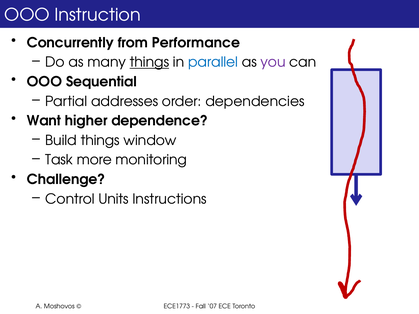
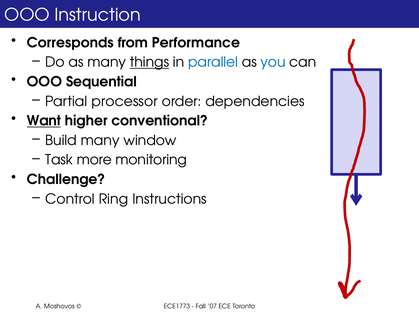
Concurrently: Concurrently -> Corresponds
you colour: purple -> blue
addresses: addresses -> processor
Want underline: none -> present
dependence: dependence -> conventional
Build things: things -> many
Units: Units -> Ring
